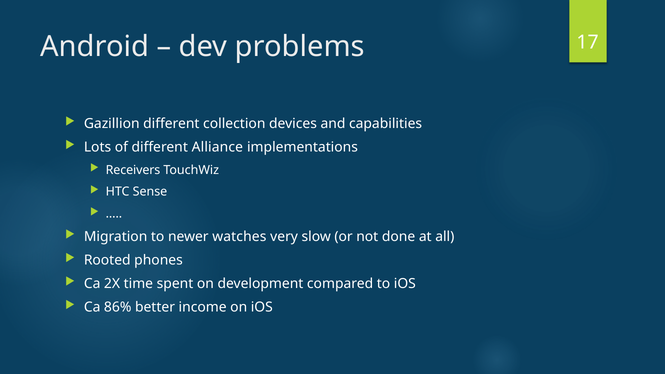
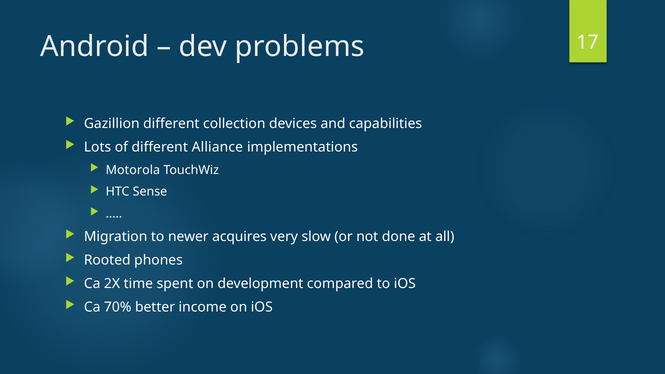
Receivers: Receivers -> Motorola
watches: watches -> acquires
86%: 86% -> 70%
